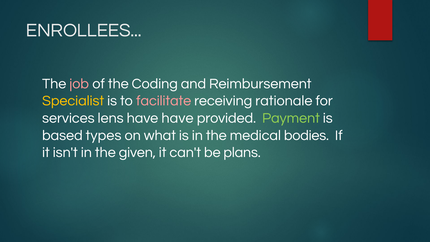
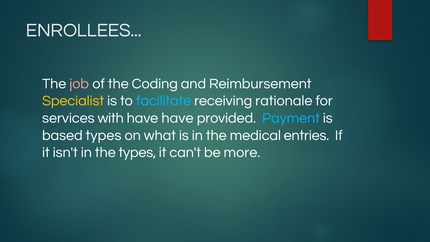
facilitate colour: pink -> light blue
lens: lens -> with
Payment colour: light green -> light blue
bodies: bodies -> entries
the given: given -> types
plans: plans -> more
